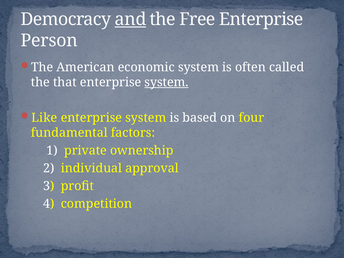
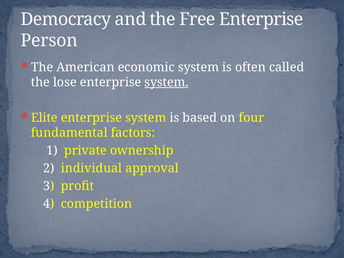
and underline: present -> none
that: that -> lose
Like: Like -> Elite
